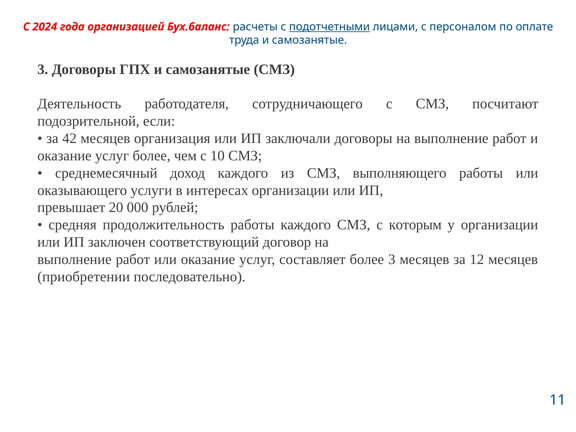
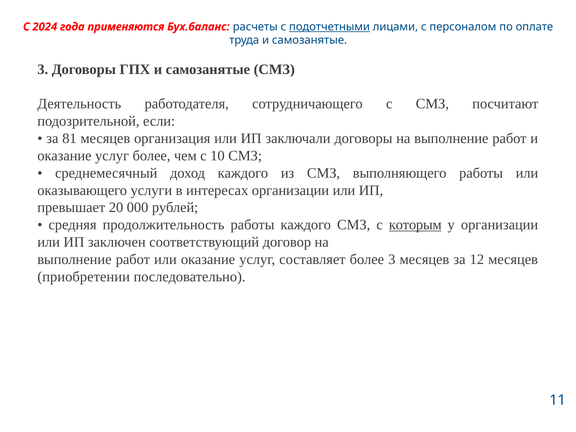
организацией: организацией -> применяются
42: 42 -> 81
которым underline: none -> present
